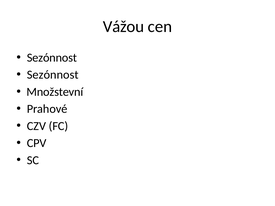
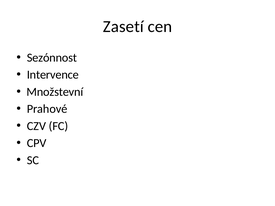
Vážou: Vážou -> Zasetí
Sezónnost at (53, 75): Sezónnost -> Intervence
